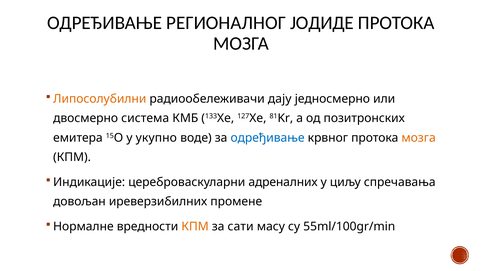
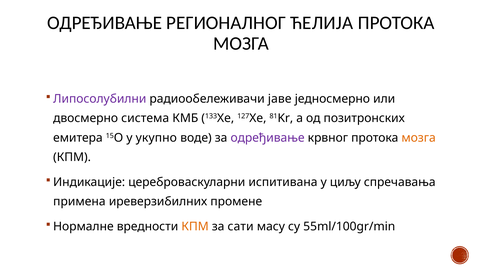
ЈОДИДЕ: ЈОДИДЕ -> ЋЕЛИЈА
Липосолубилни colour: orange -> purple
дају: дају -> јаве
одређивање at (268, 138) colour: blue -> purple
адреналних: адреналних -> испитивана
довољан: довољан -> примена
